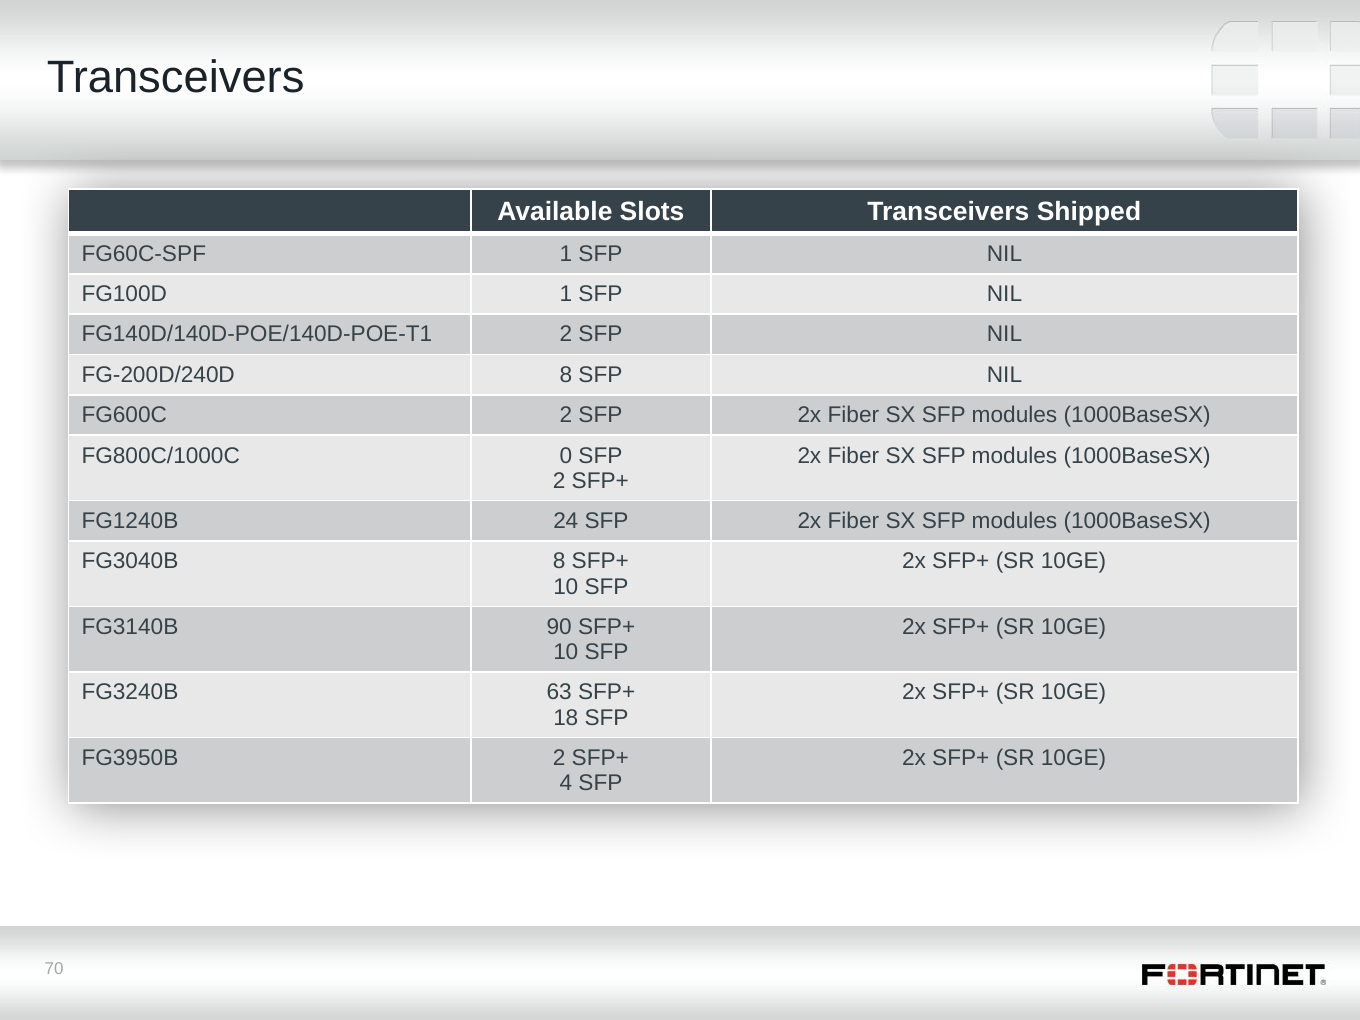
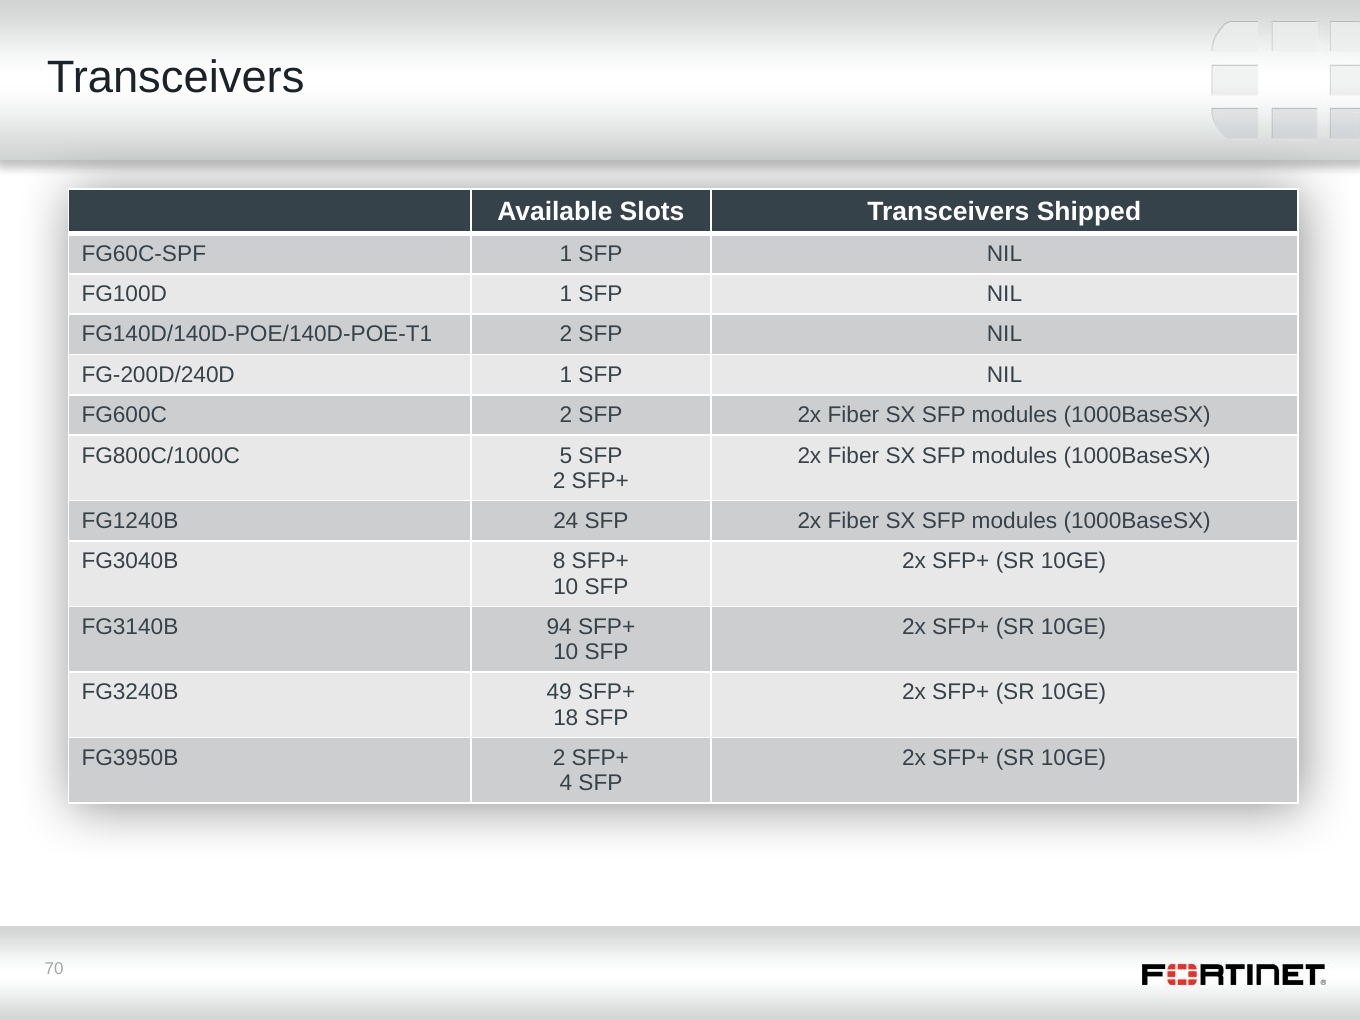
FG-200D/240D 8: 8 -> 1
0: 0 -> 5
90: 90 -> 94
63: 63 -> 49
